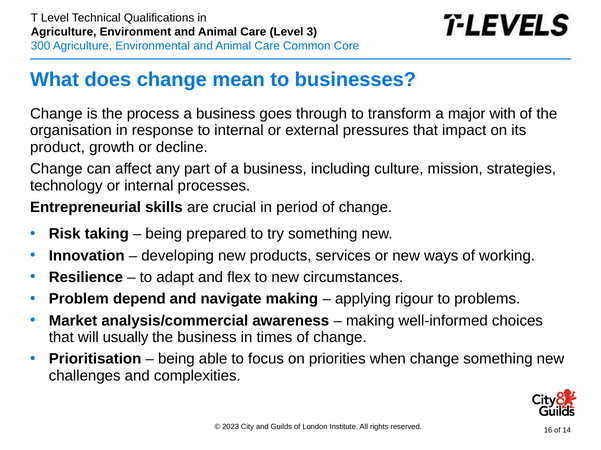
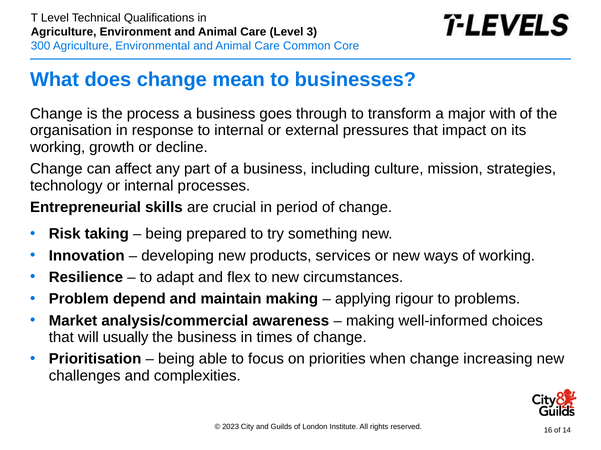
product at (58, 147): product -> working
navigate: navigate -> maintain
change something: something -> increasing
